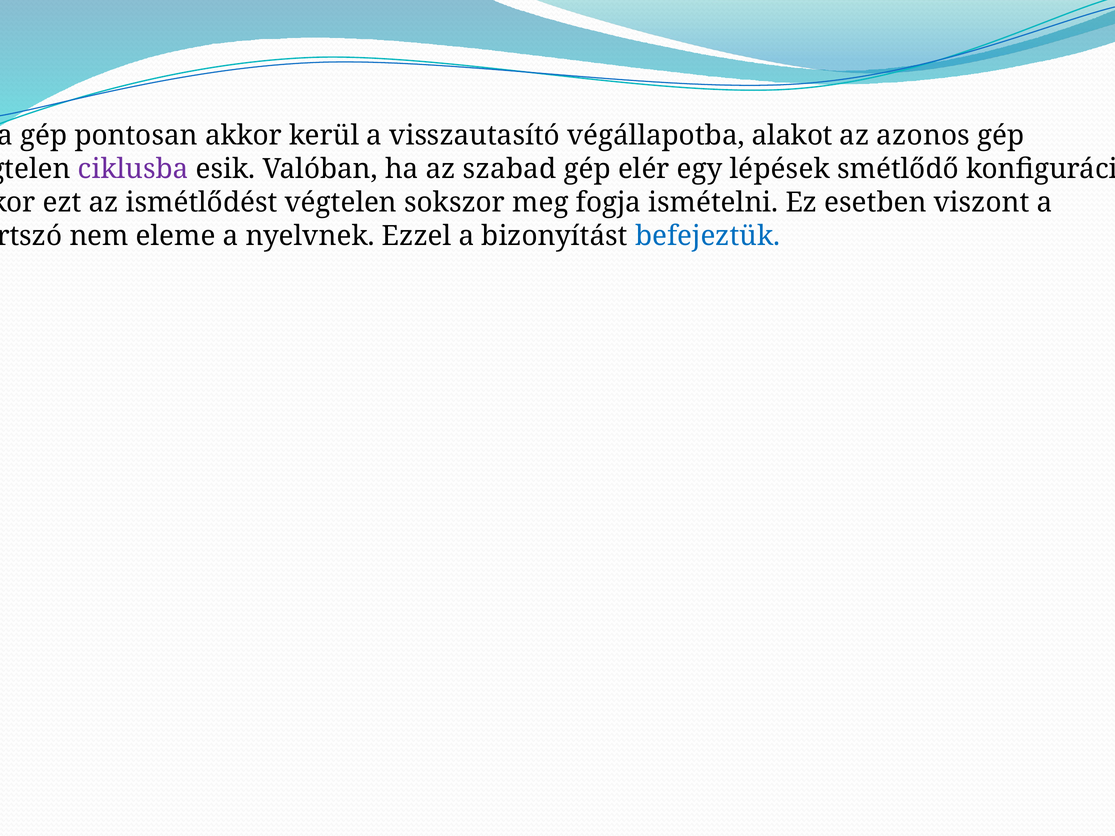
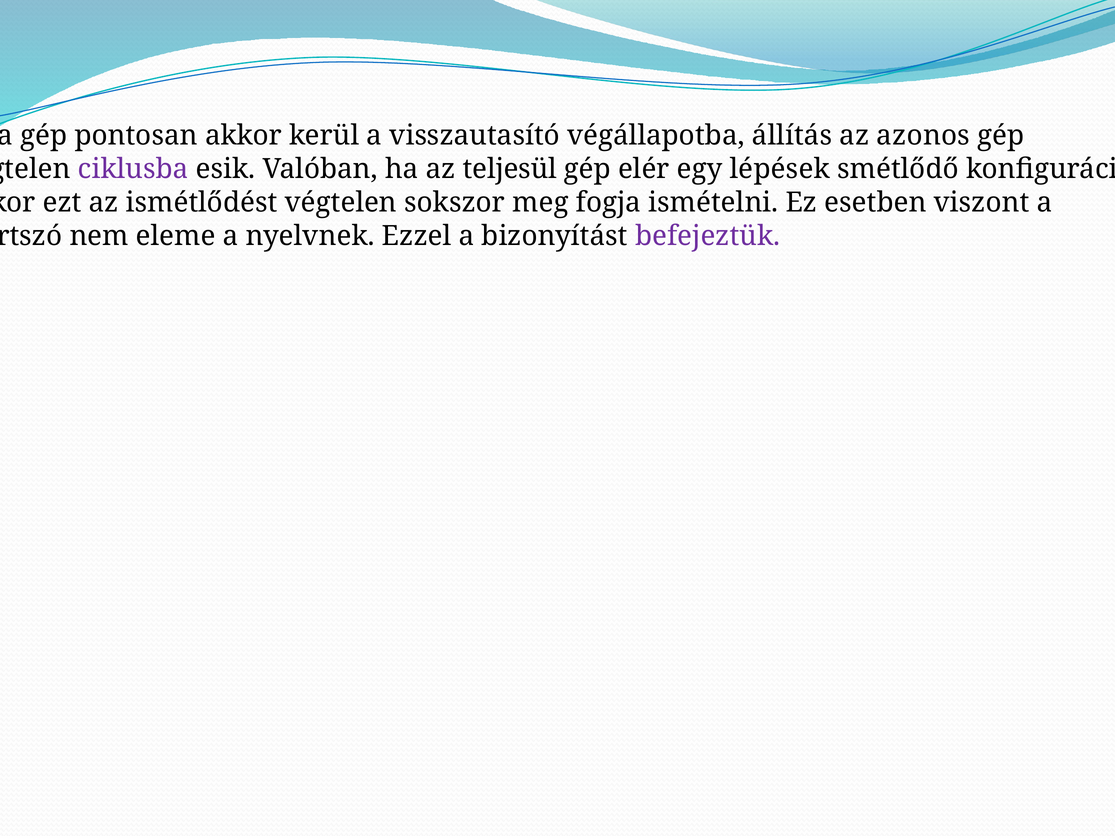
alakot: alakot -> állítás
szabad: szabad -> teljesül
befejeztük colour: blue -> purple
